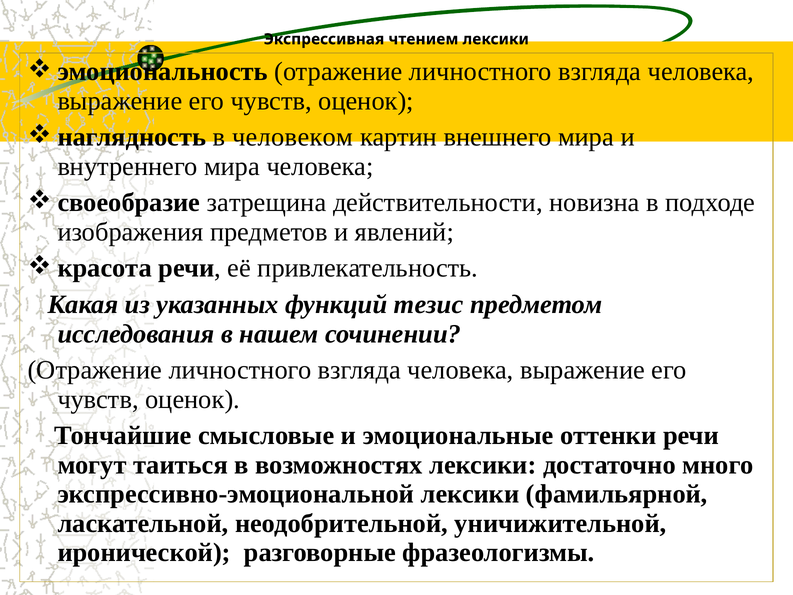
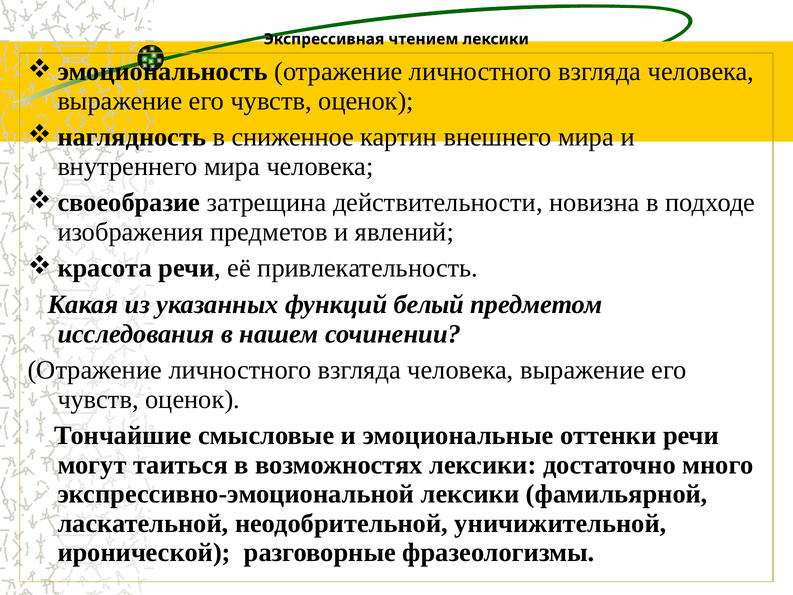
человеком: человеком -> сниженное
тезис: тезис -> белый
